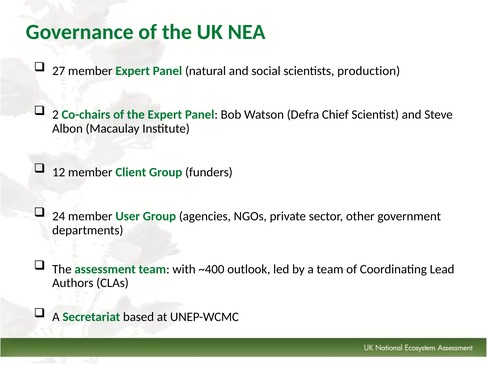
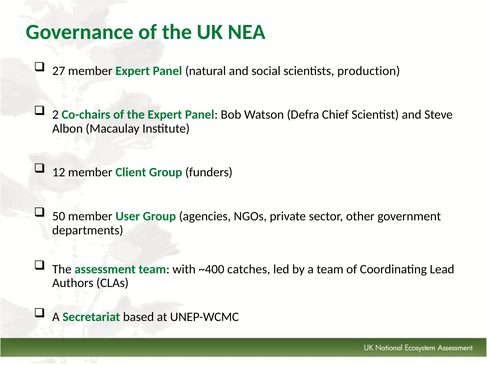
24: 24 -> 50
outlook: outlook -> catches
